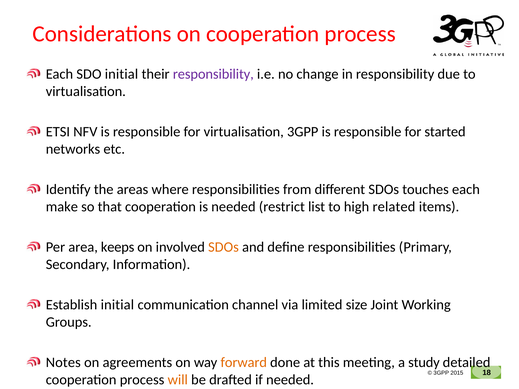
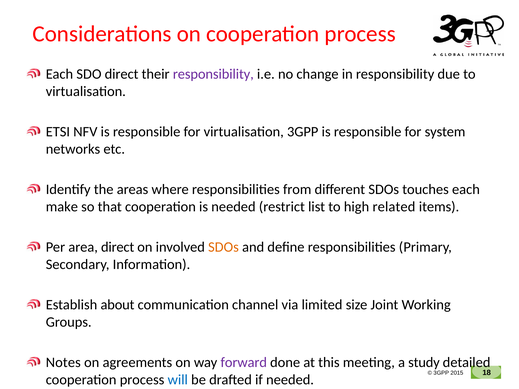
SDO initial: initial -> direct
started: started -> system
area keeps: keeps -> direct
Establish initial: initial -> about
forward colour: orange -> purple
will colour: orange -> blue
